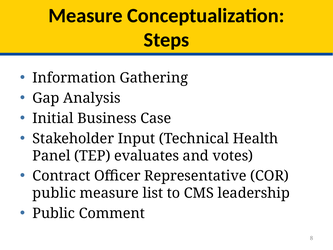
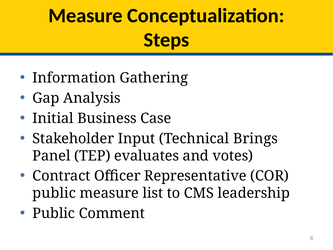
Health: Health -> Brings
